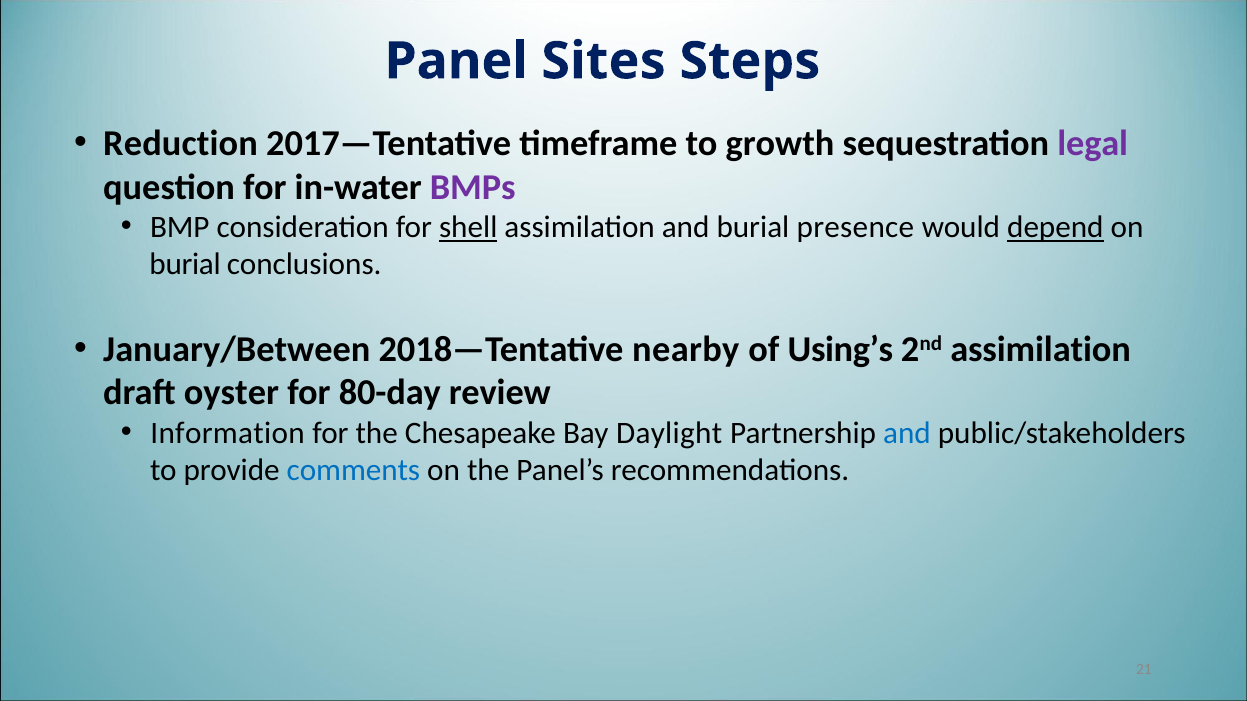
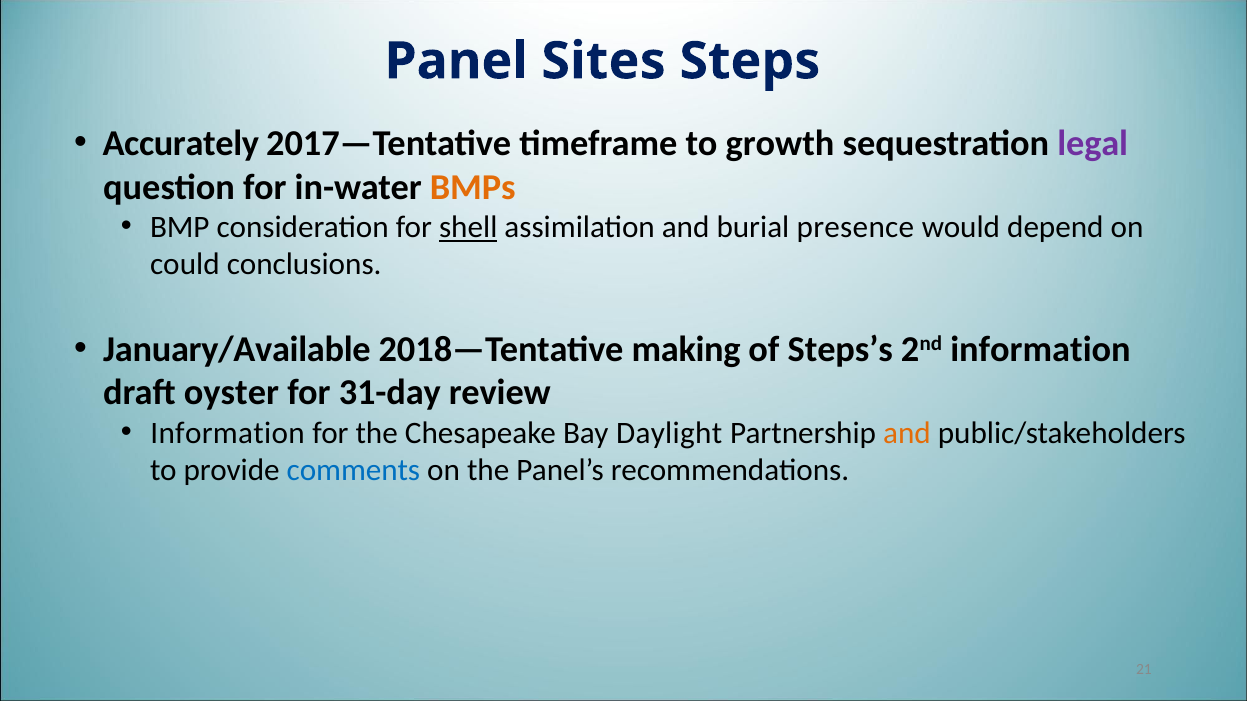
Reduction: Reduction -> Accurately
BMPs colour: purple -> orange
depend underline: present -> none
burial at (185, 265): burial -> could
January/Between: January/Between -> January/Available
nearby: nearby -> making
Using’s: Using’s -> Steps’s
2nd assimilation: assimilation -> information
80-day: 80-day -> 31-day
and at (907, 433) colour: blue -> orange
